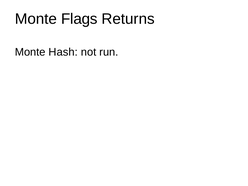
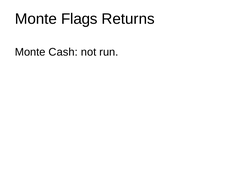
Hash: Hash -> Cash
